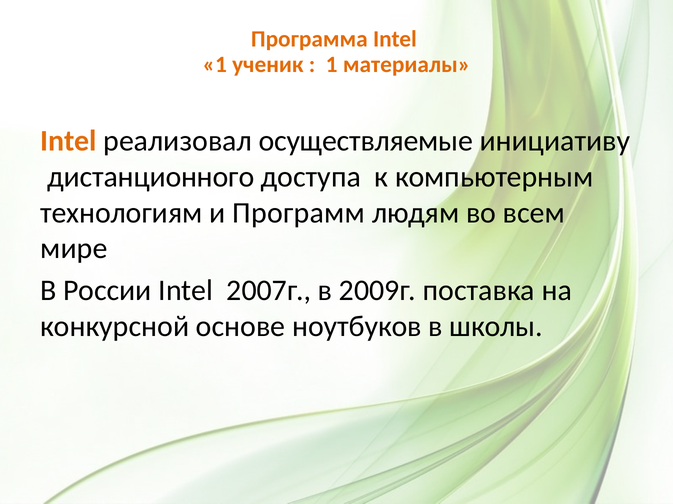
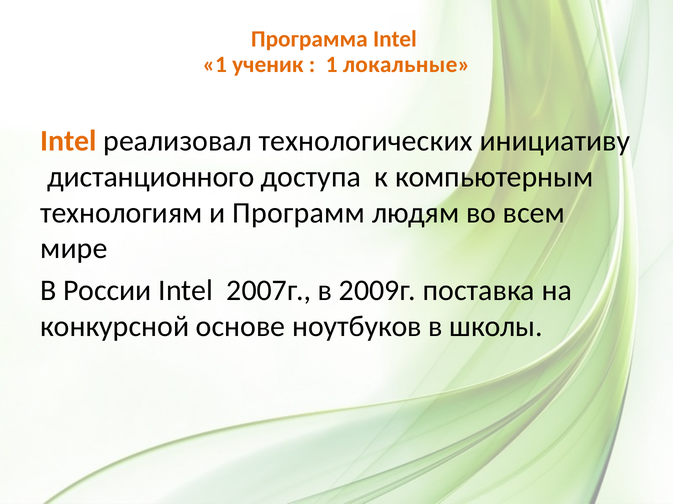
материалы: материалы -> локальные
осуществляемые: осуществляемые -> технологических
